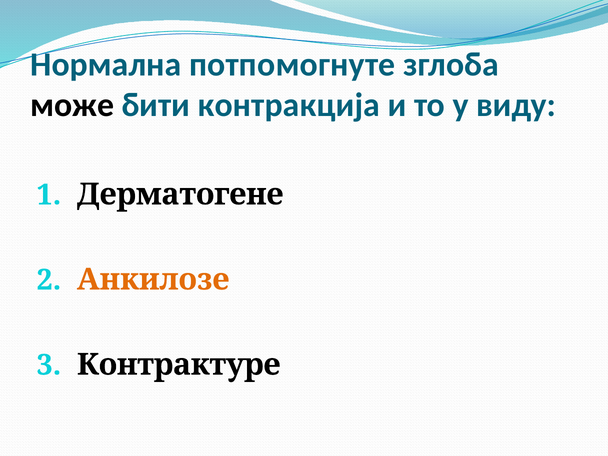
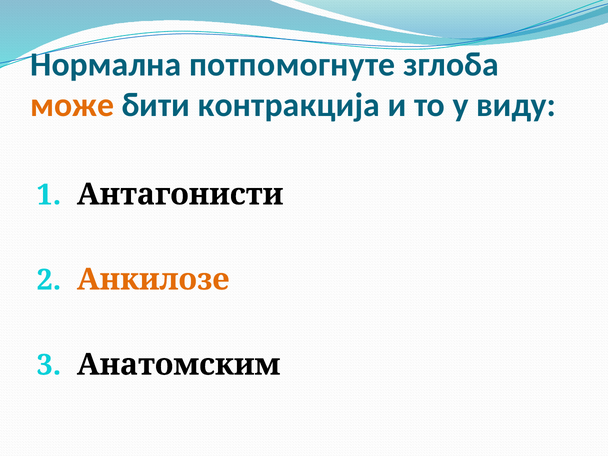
може colour: black -> orange
Дерматогене: Дерматогене -> Антагонисти
Контрактуре: Контрактуре -> Анатомским
